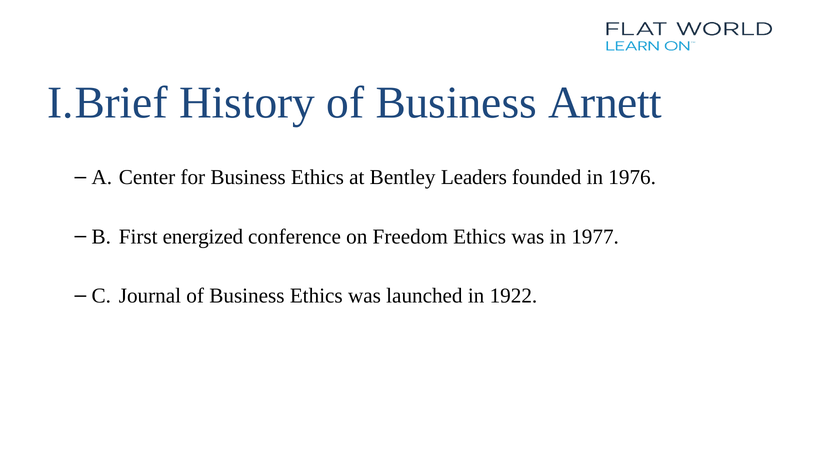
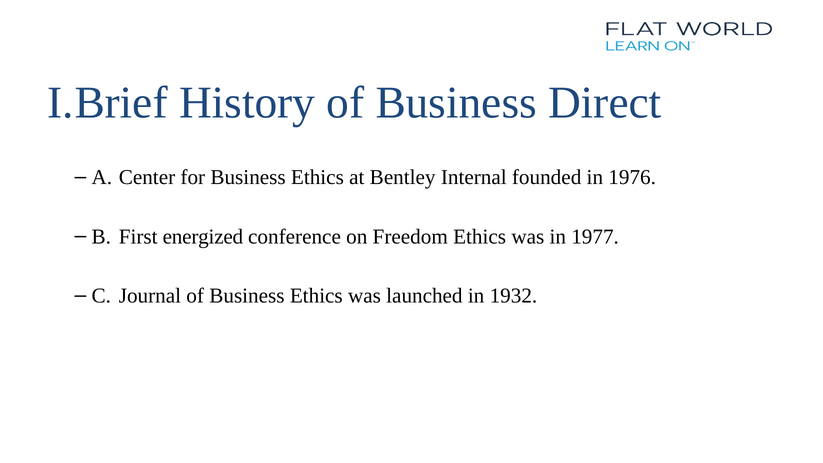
Arnett: Arnett -> Direct
Leaders: Leaders -> Internal
1922: 1922 -> 1932
